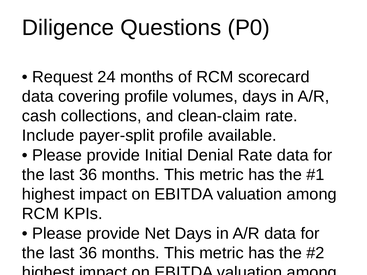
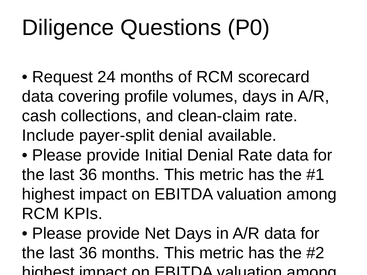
payer-split profile: profile -> denial
